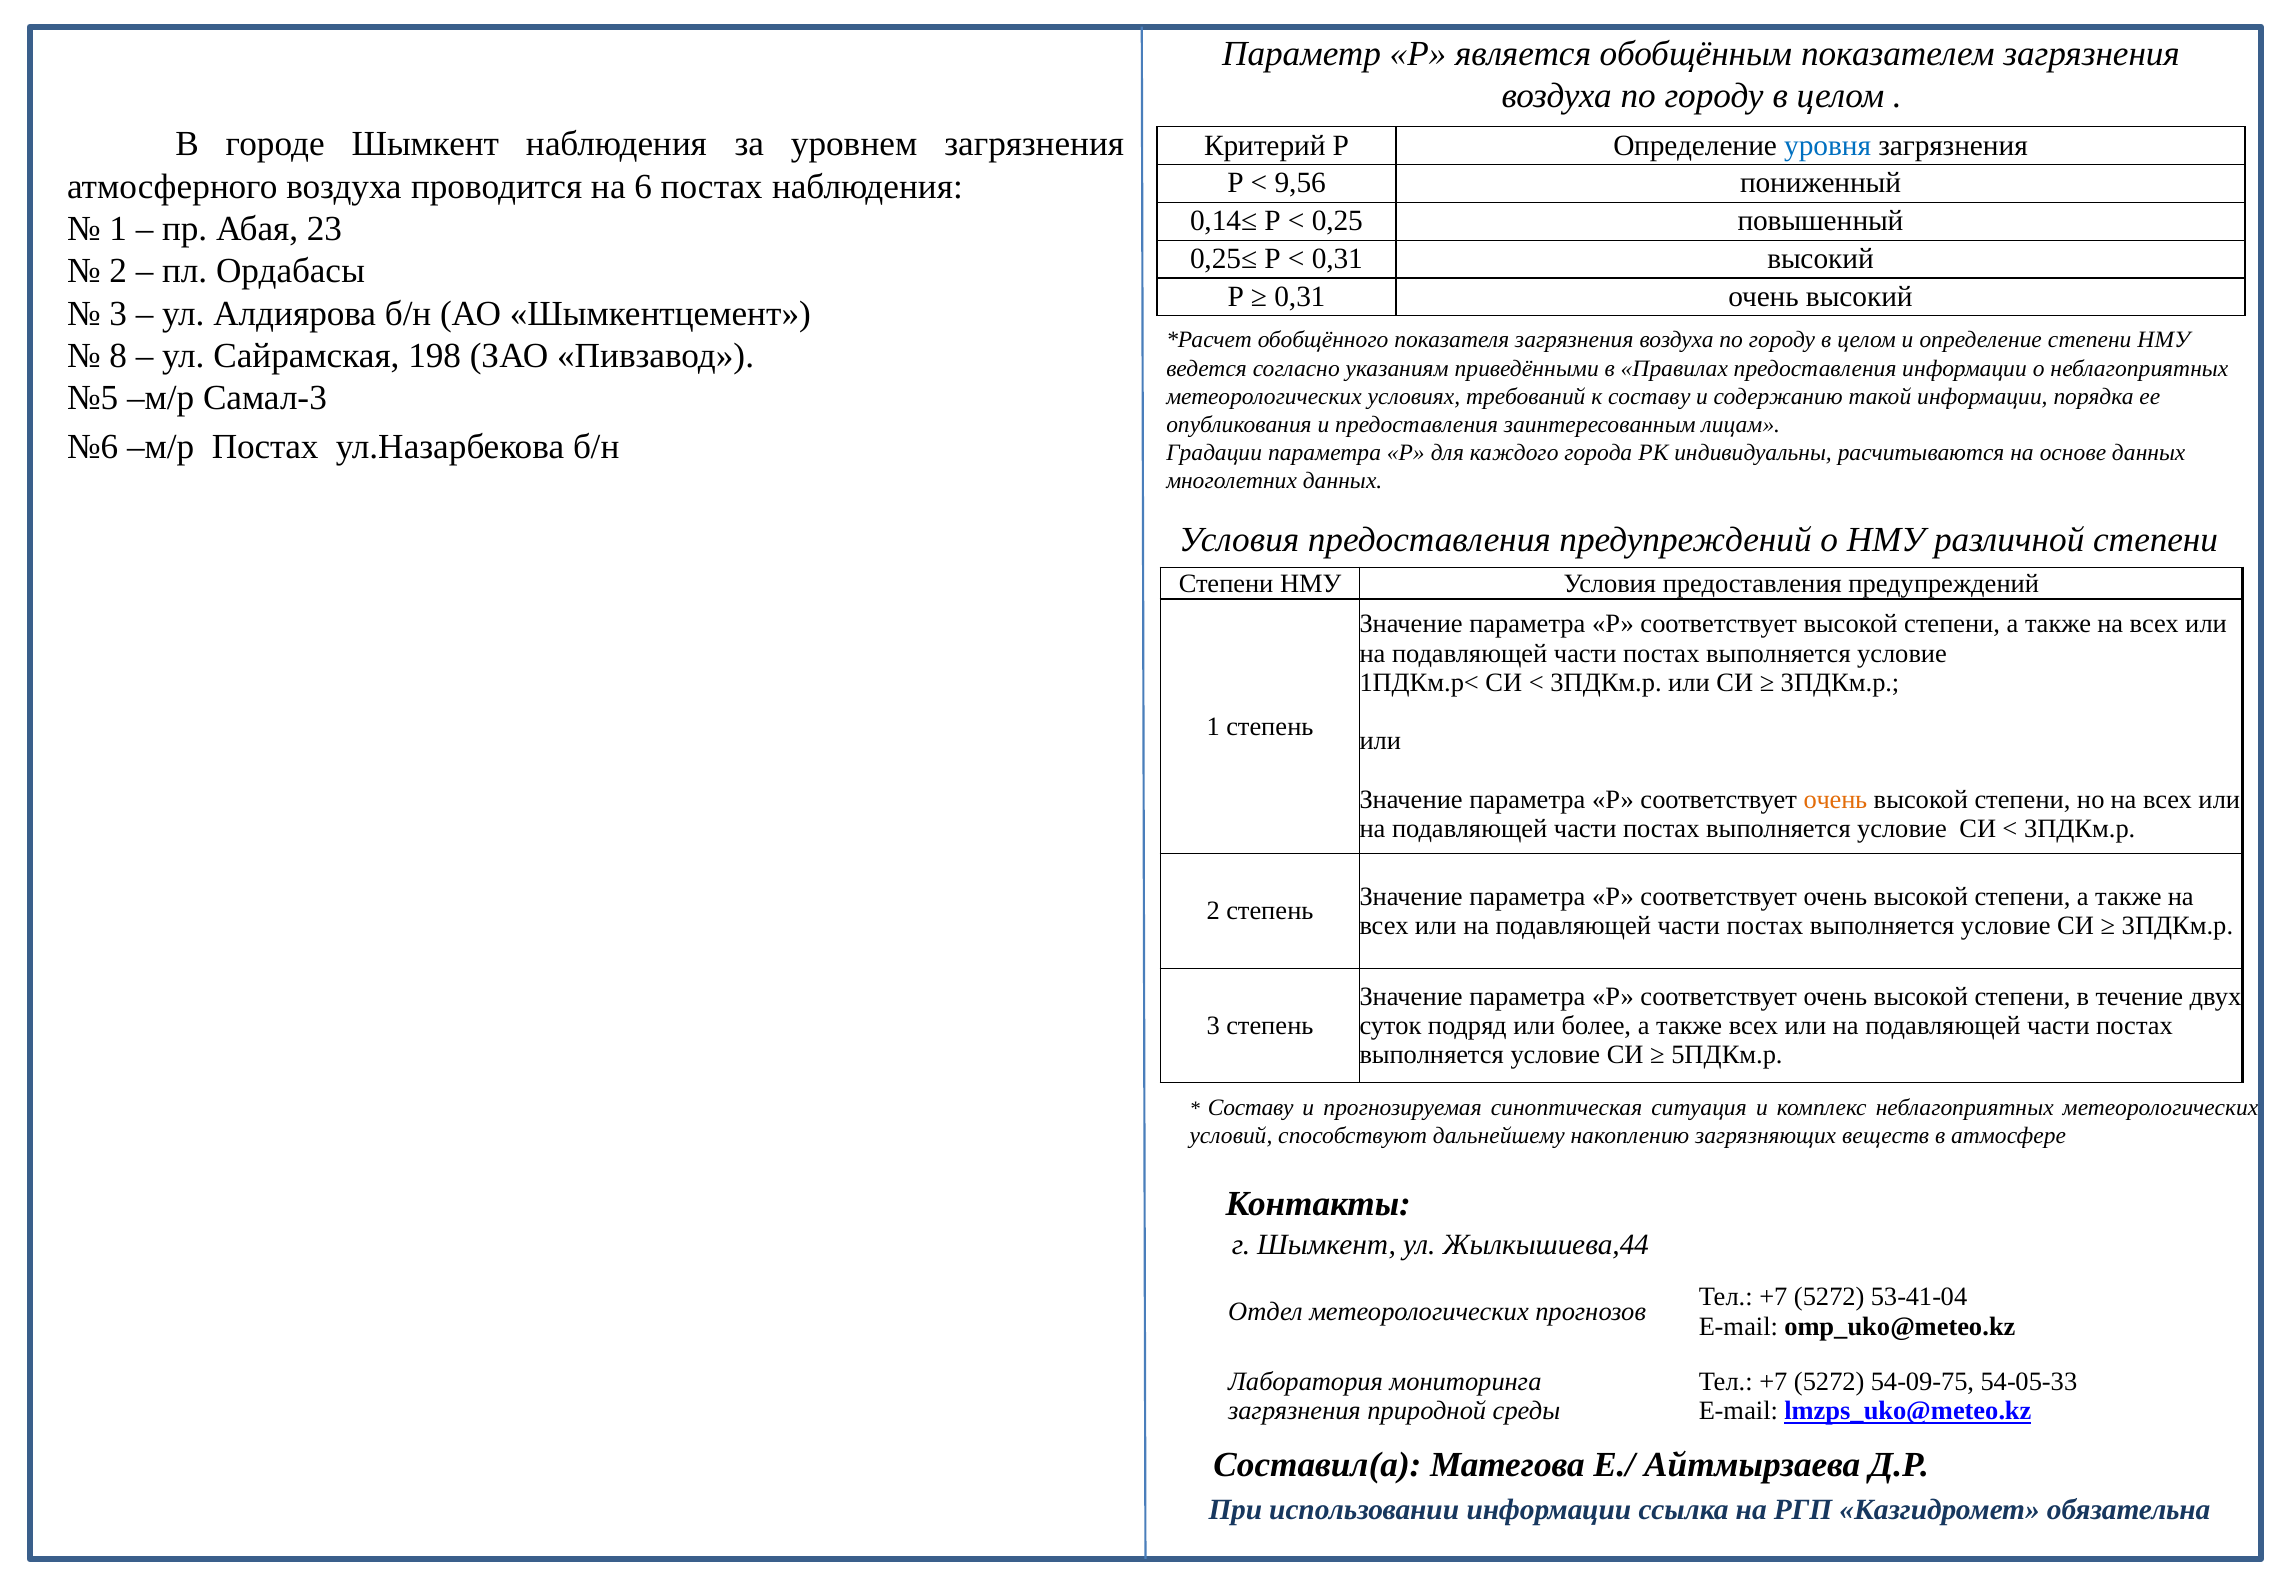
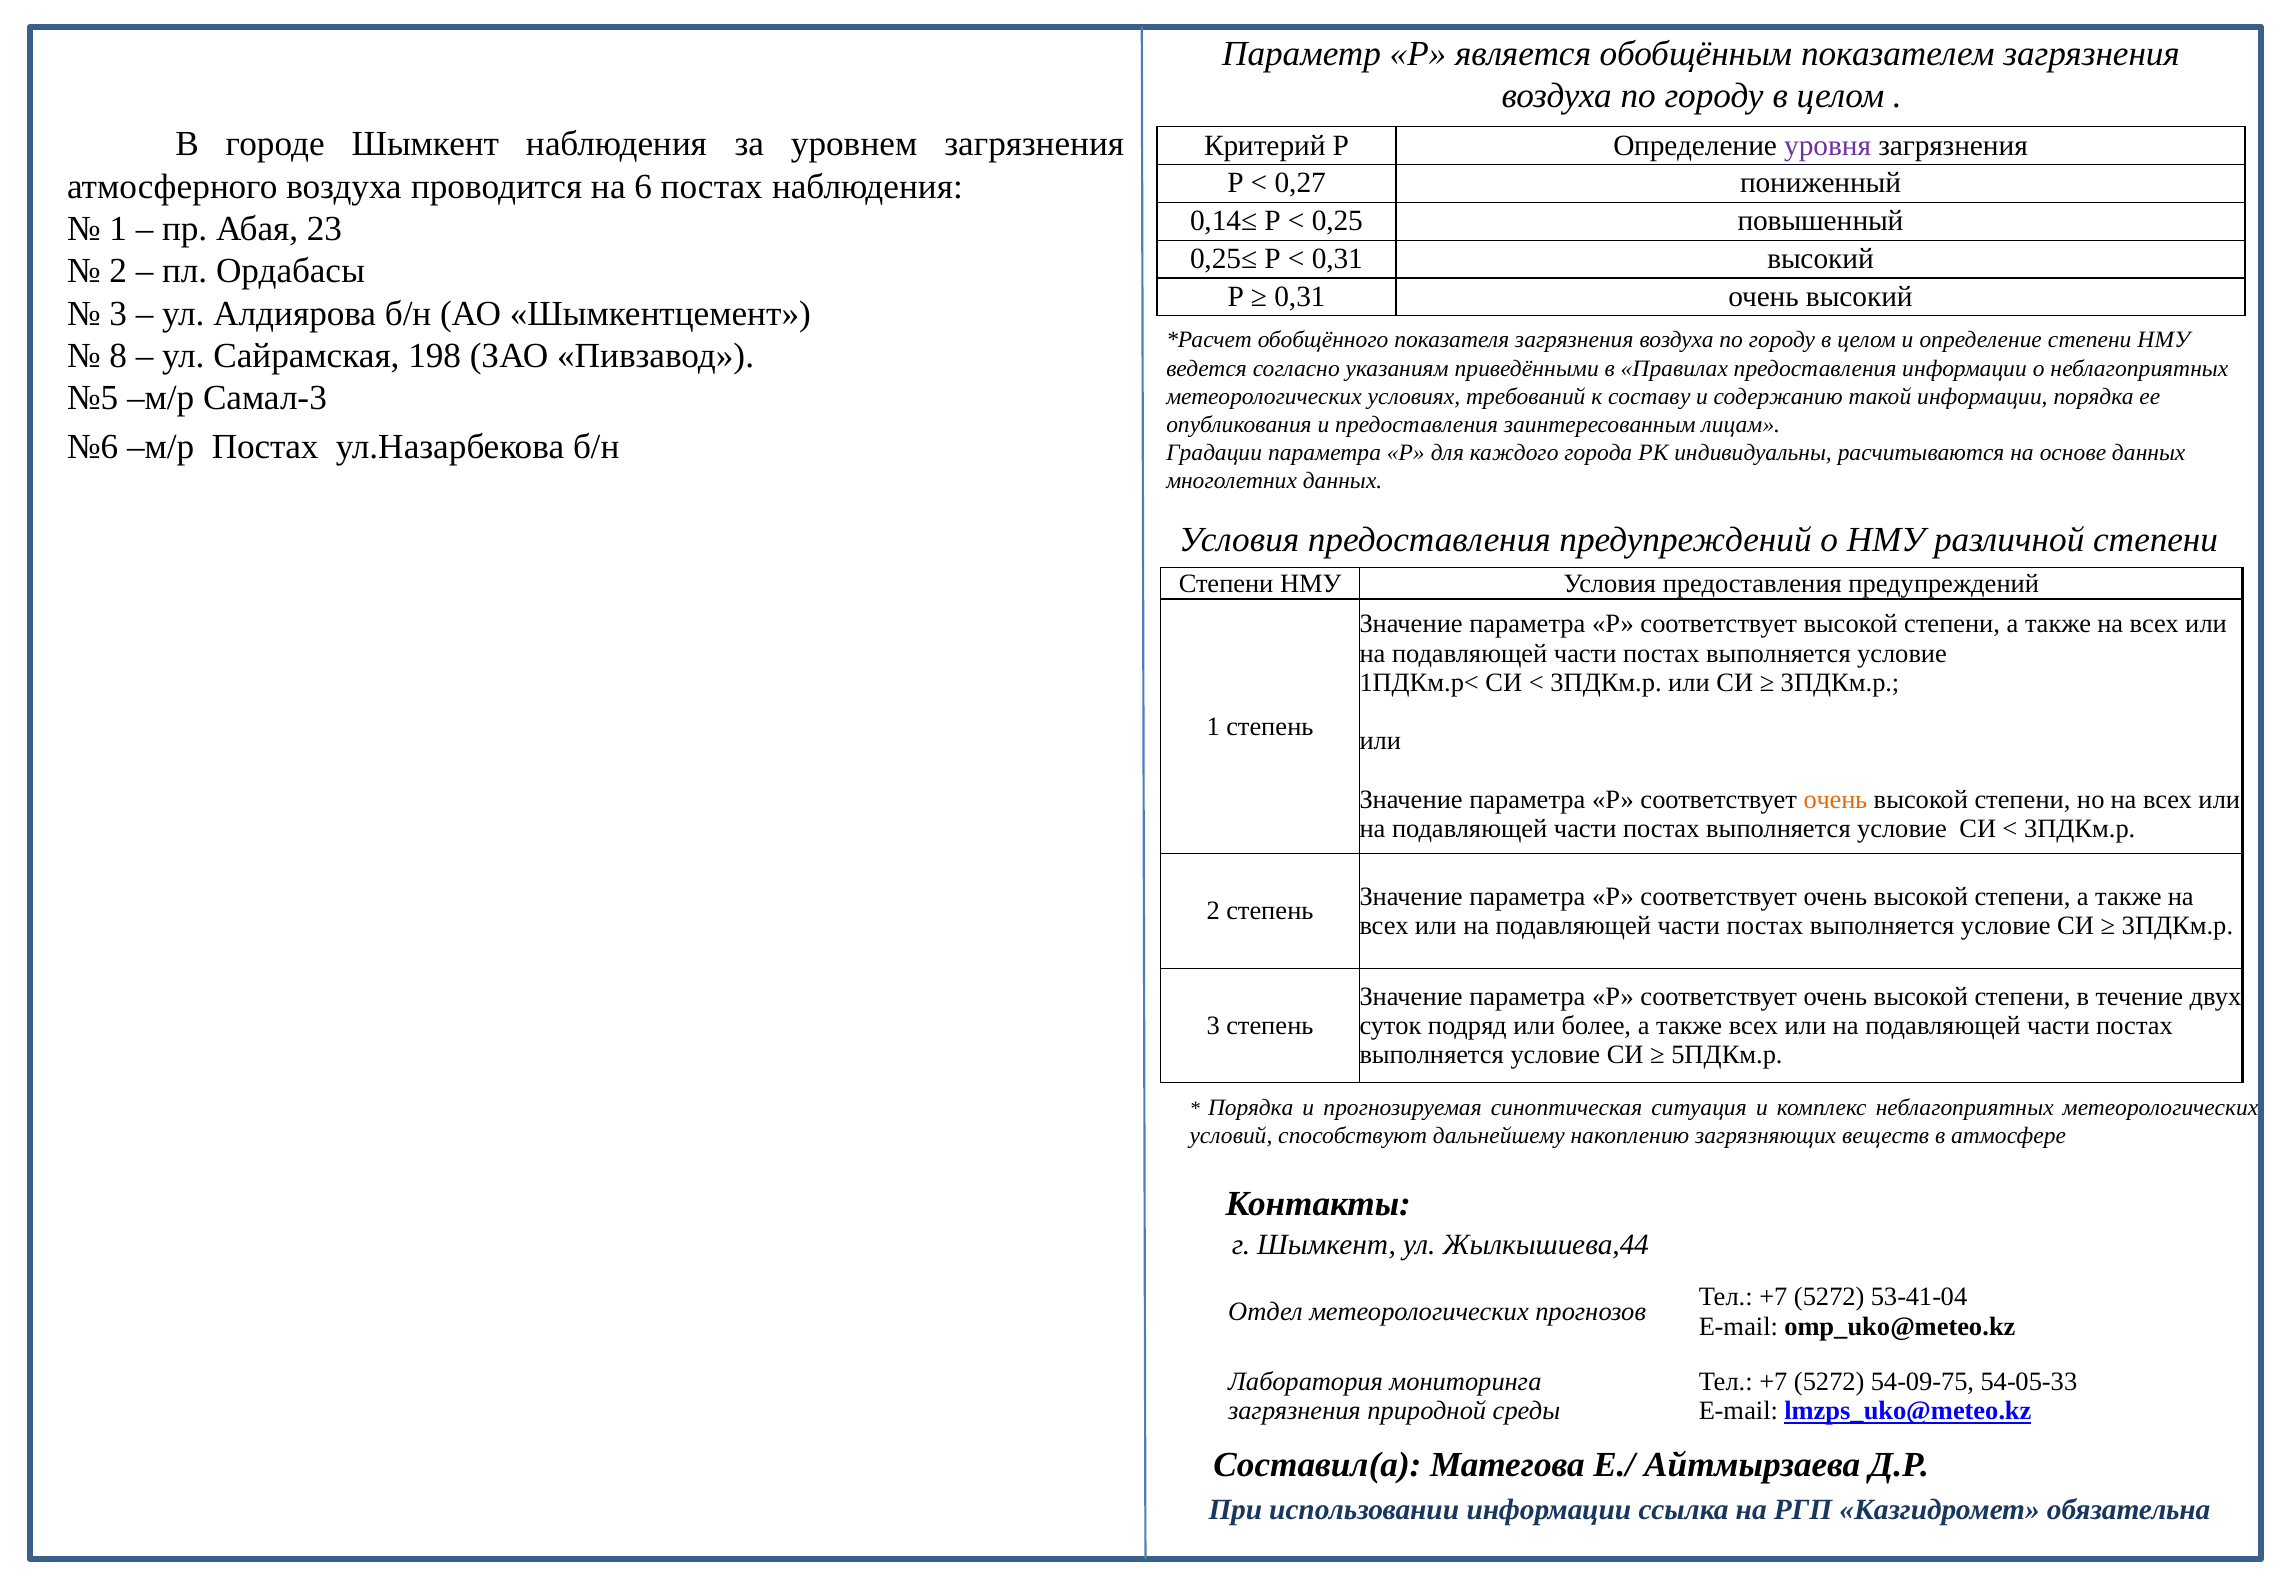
уровня colour: blue -> purple
9,56: 9,56 -> 0,27
Составу at (1251, 1108): Составу -> Порядка
